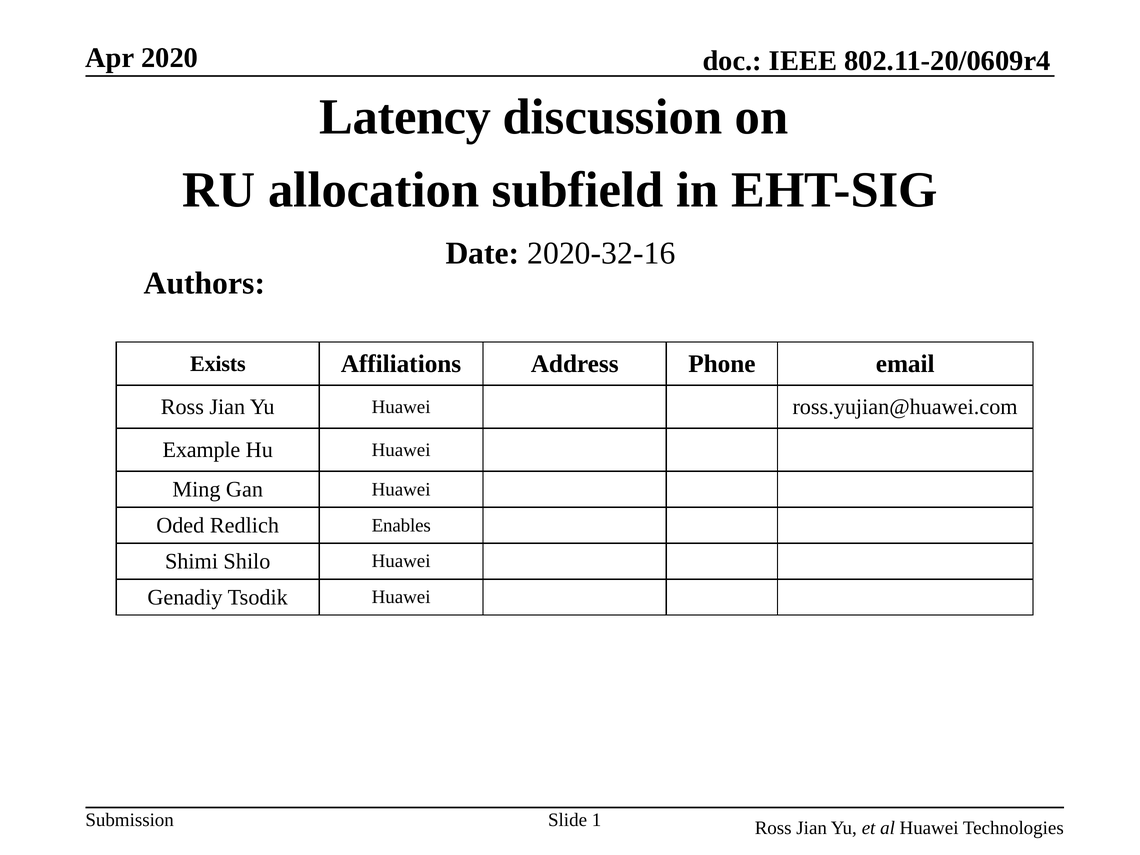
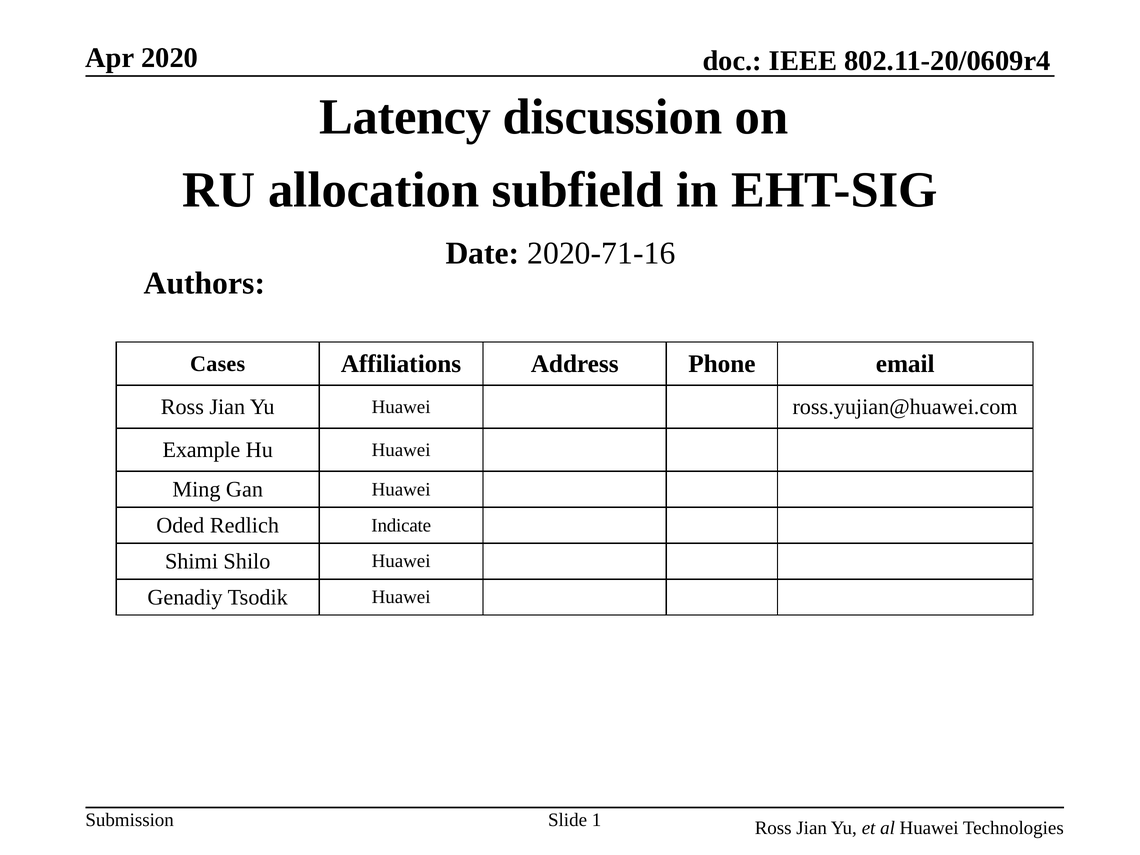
2020-32-16: 2020-32-16 -> 2020-71-16
Exists: Exists -> Cases
Enables: Enables -> Indicate
